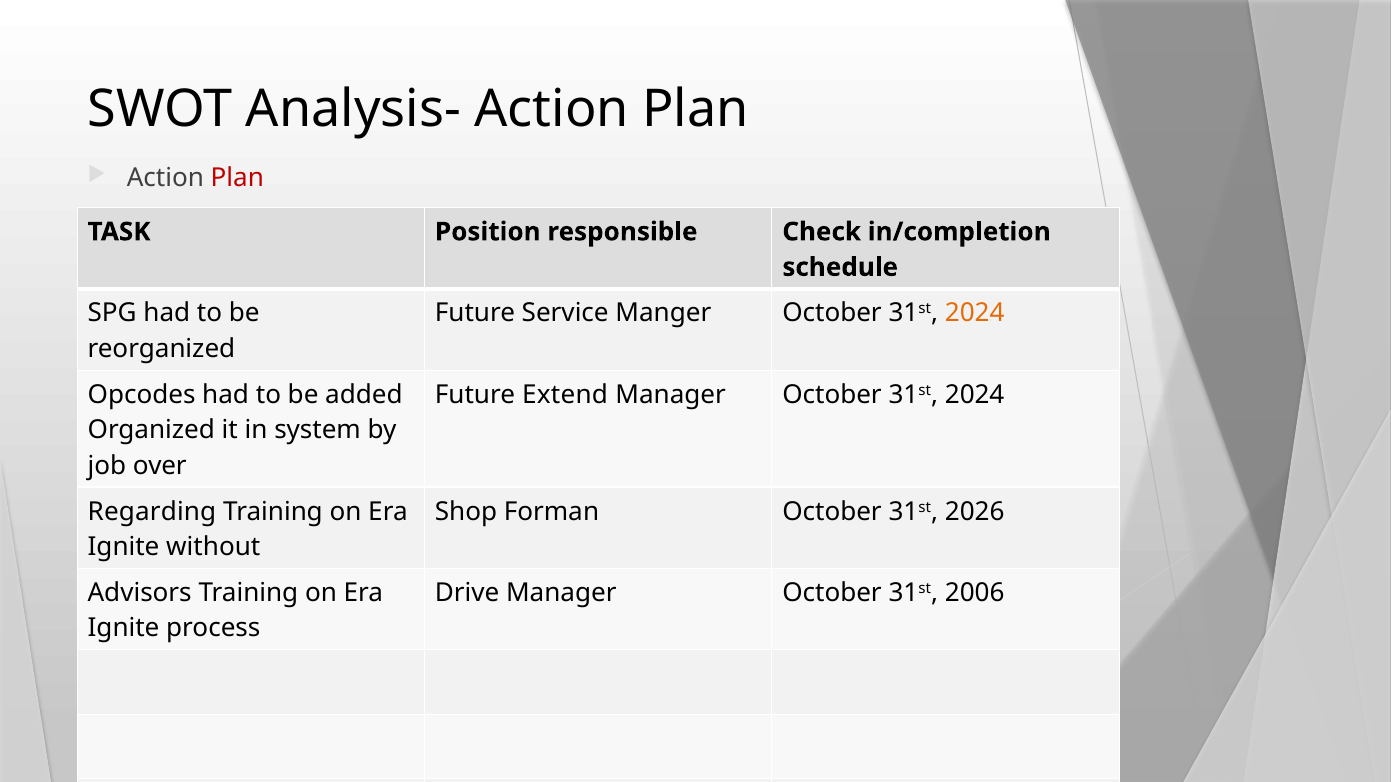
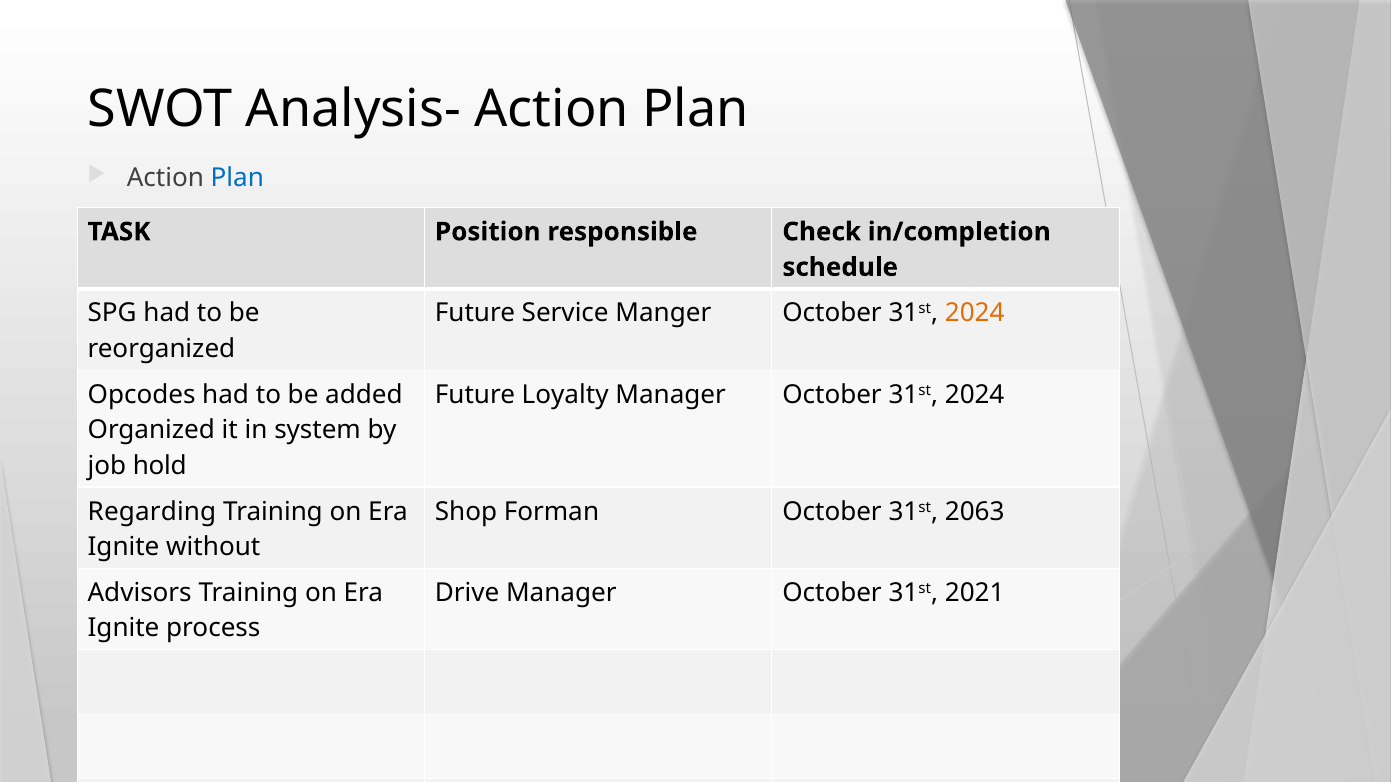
Plan at (237, 178) colour: red -> blue
Extend: Extend -> Loyalty
over: over -> hold
2026: 2026 -> 2063
2006: 2006 -> 2021
